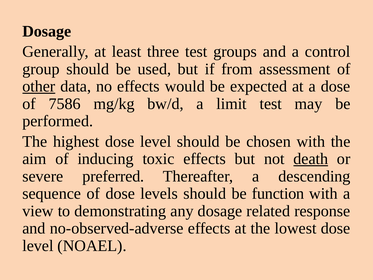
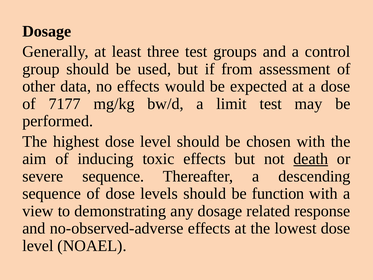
other underline: present -> none
7586: 7586 -> 7177
severe preferred: preferred -> sequence
